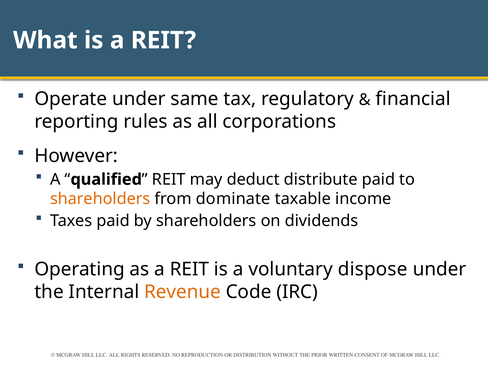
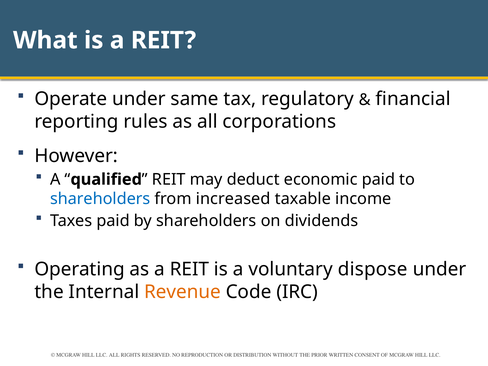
distribute: distribute -> economic
shareholders at (100, 199) colour: orange -> blue
dominate: dominate -> increased
